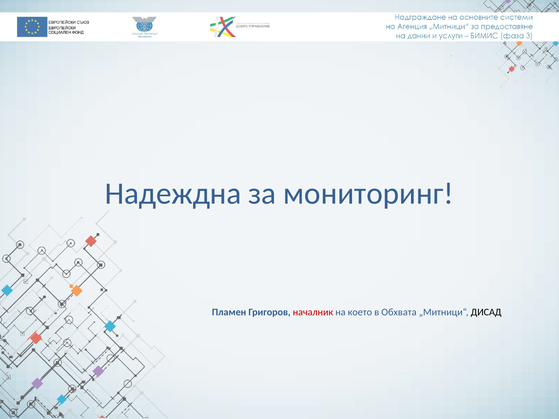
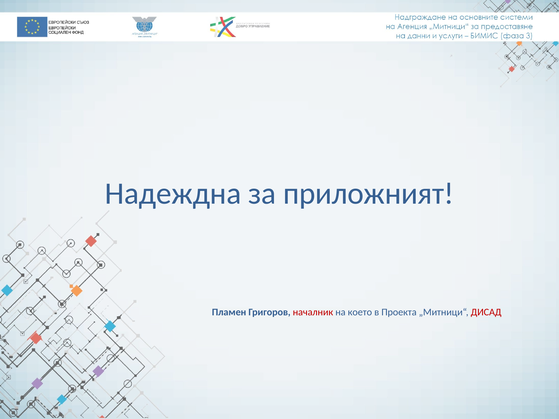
мониторинг: мониторинг -> приложният
Обхвата: Обхвата -> Проекта
ДИСАД colour: black -> red
